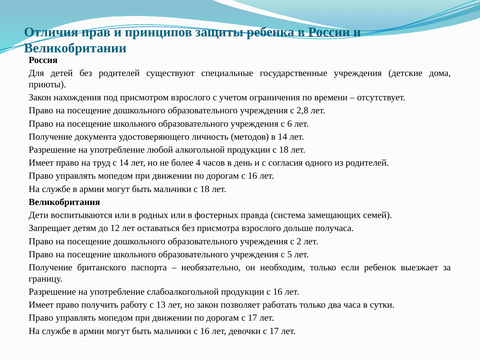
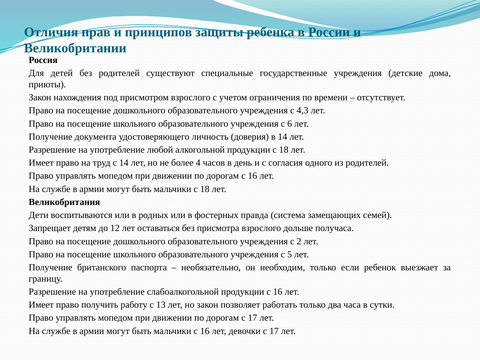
2,8: 2,8 -> 4,3
методов: методов -> доверия
